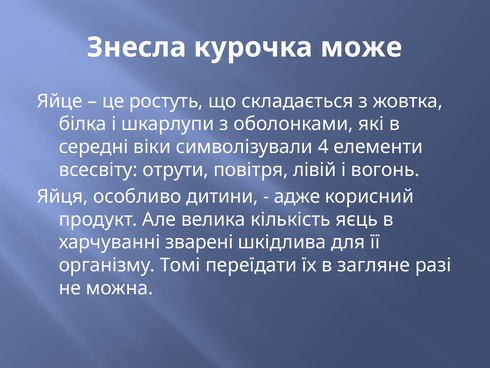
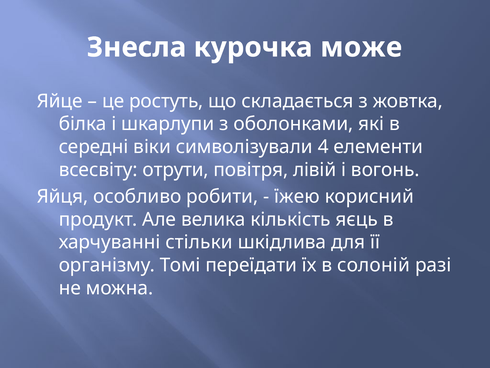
дитини: дитини -> робити
адже: адже -> їжею
зварені: зварені -> стільки
загляне: загляне -> солоній
